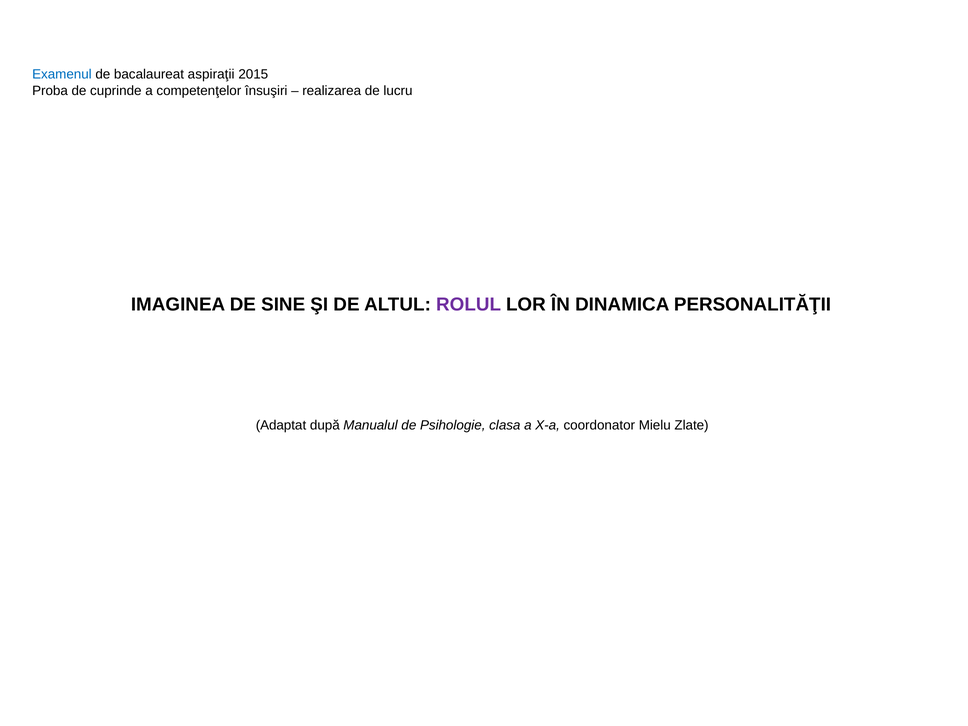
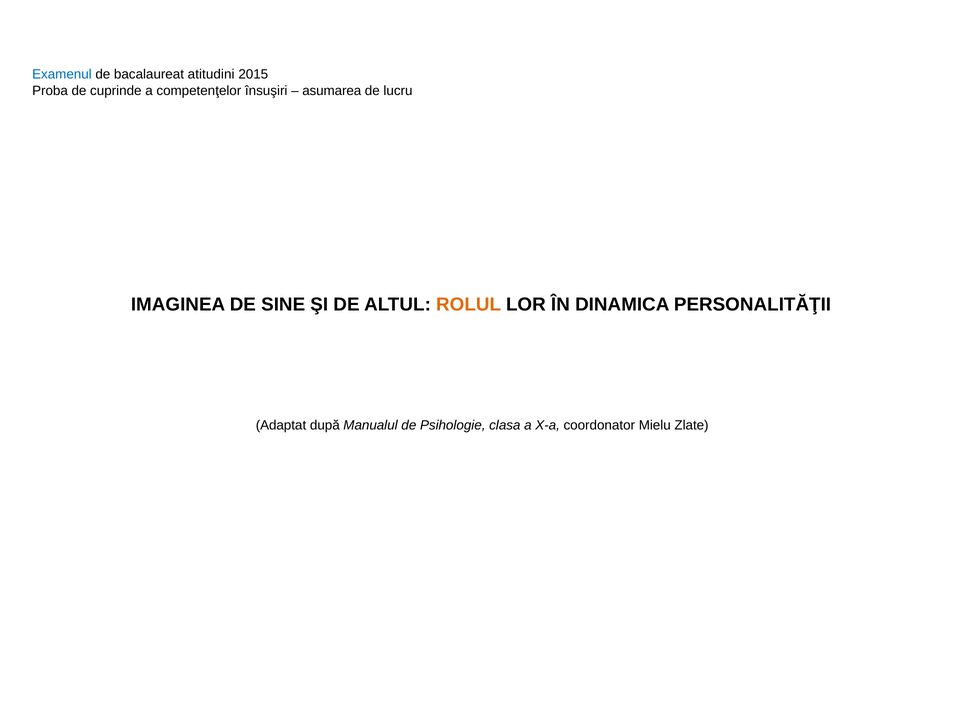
aspiraţii: aspiraţii -> atitudini
realizarea: realizarea -> asumarea
ROLUL colour: purple -> orange
